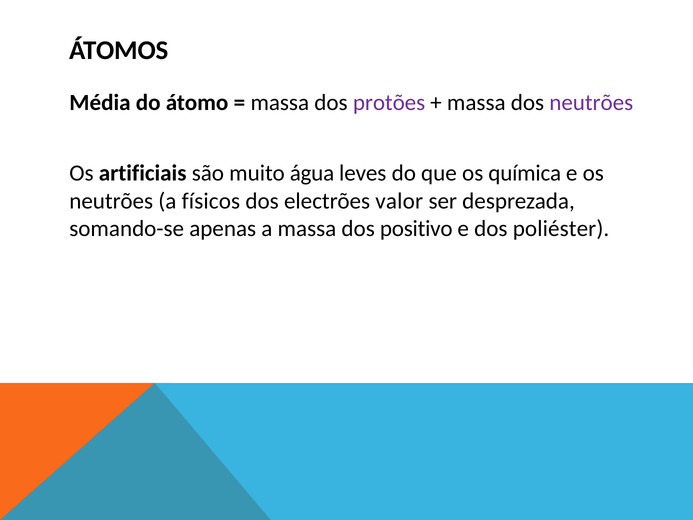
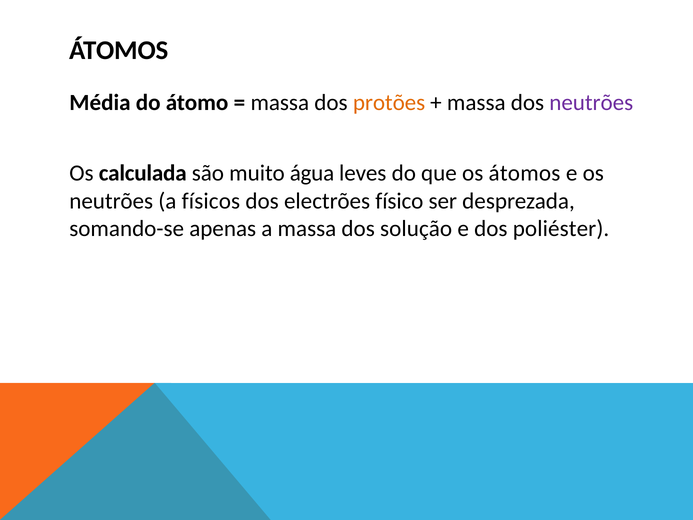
protões colour: purple -> orange
artificiais: artificiais -> calculada
os química: química -> átomos
valor: valor -> físico
positivo: positivo -> solução
